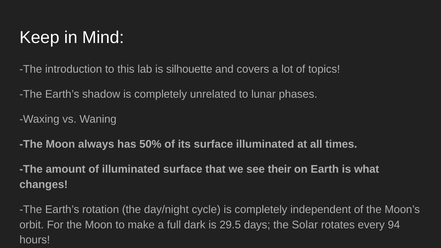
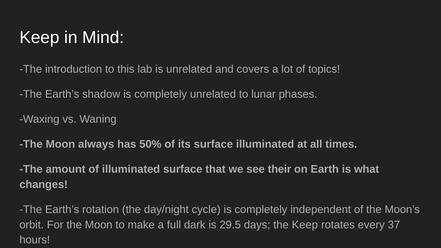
is silhouette: silhouette -> unrelated
the Solar: Solar -> Keep
94: 94 -> 37
